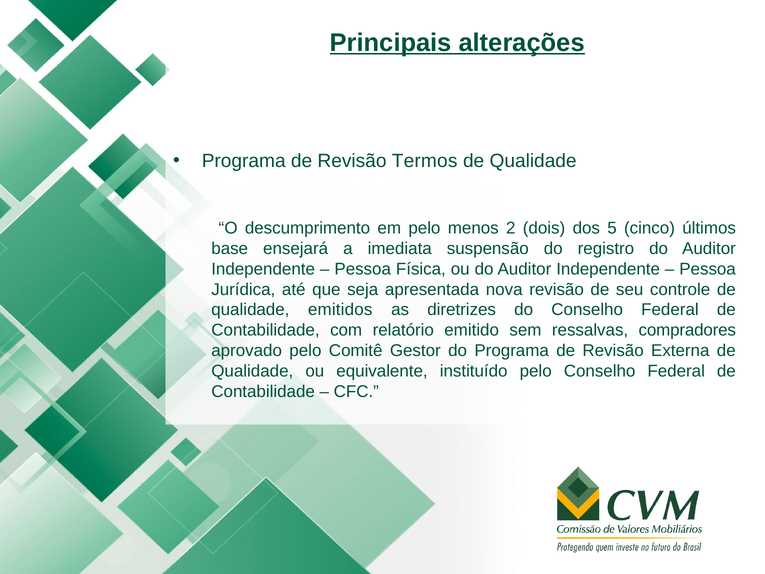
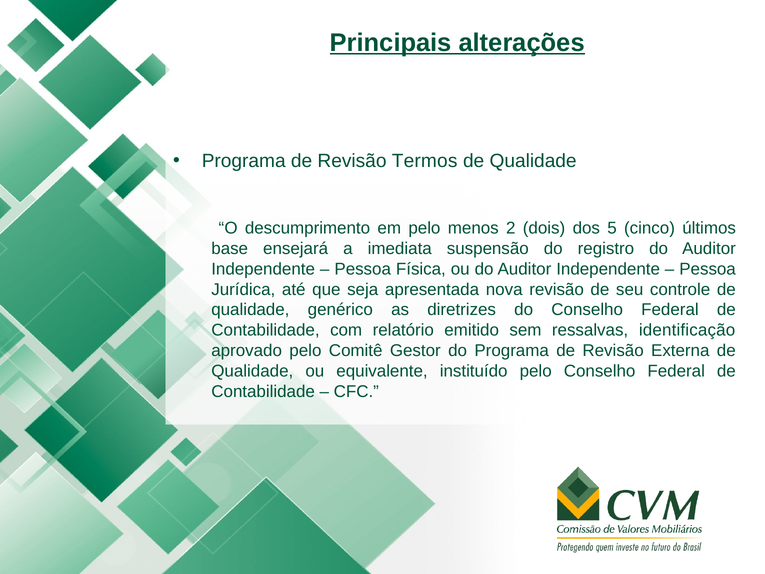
emitidos: emitidos -> genérico
compradores: compradores -> identificação
